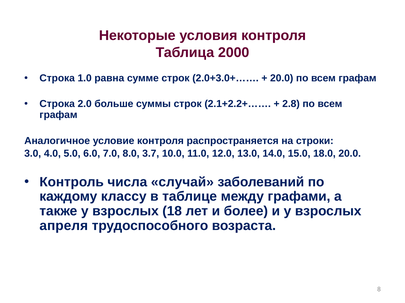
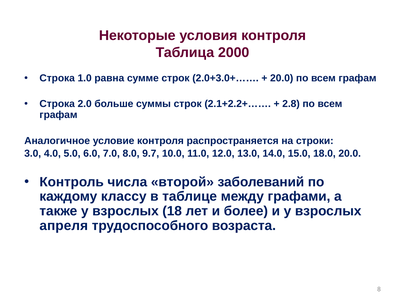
3.7: 3.7 -> 9.7
случай: случай -> второй
